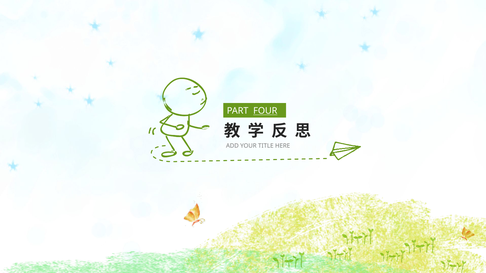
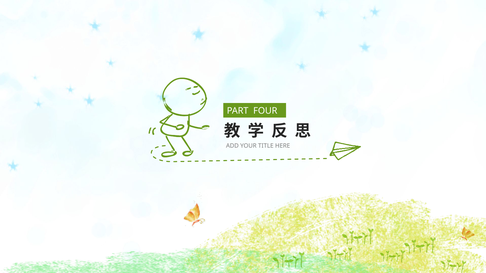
FOUR underline: present -> none
